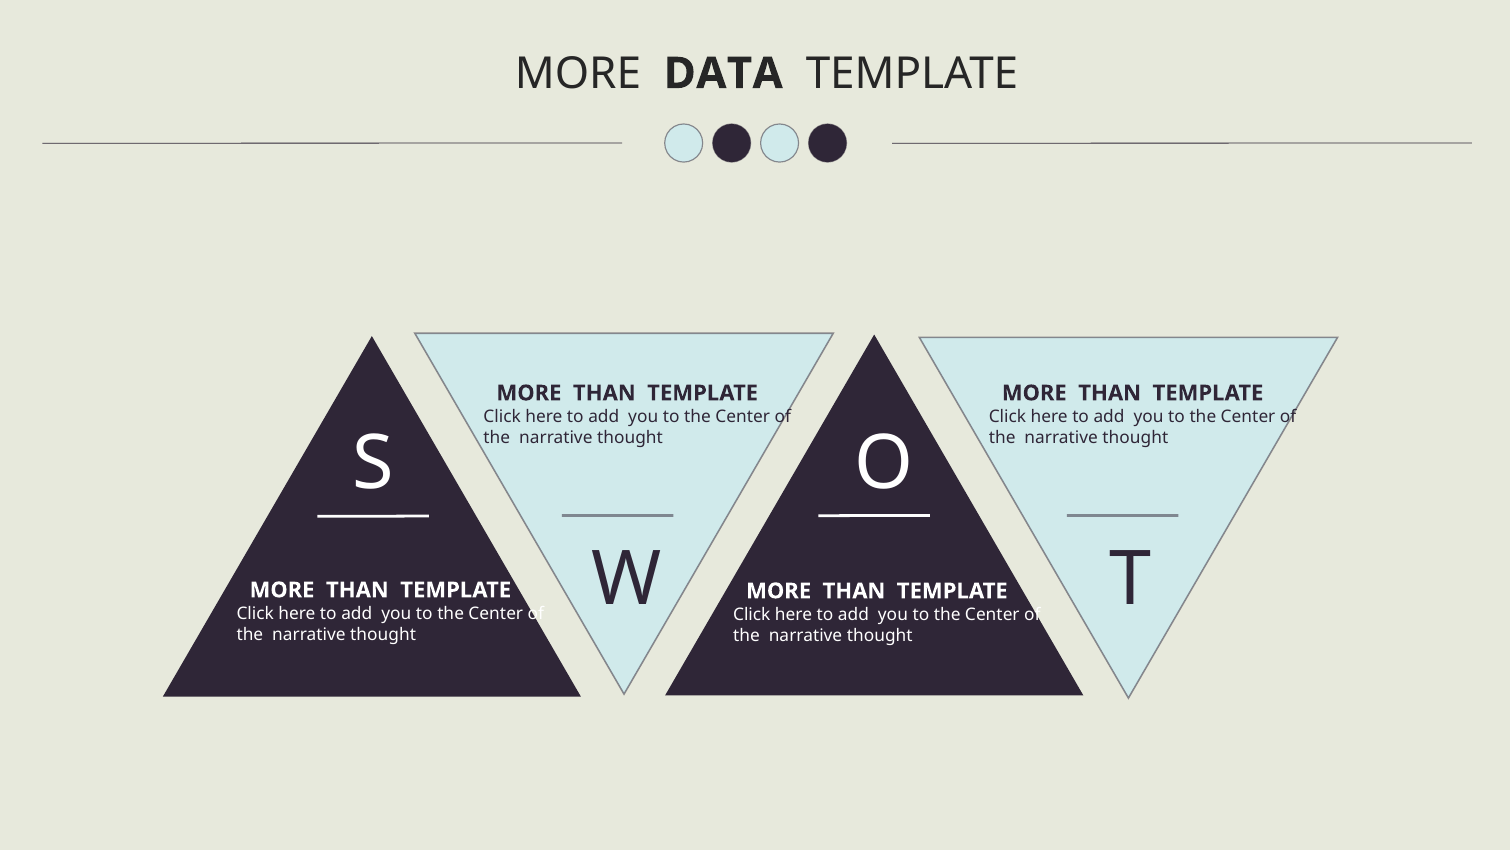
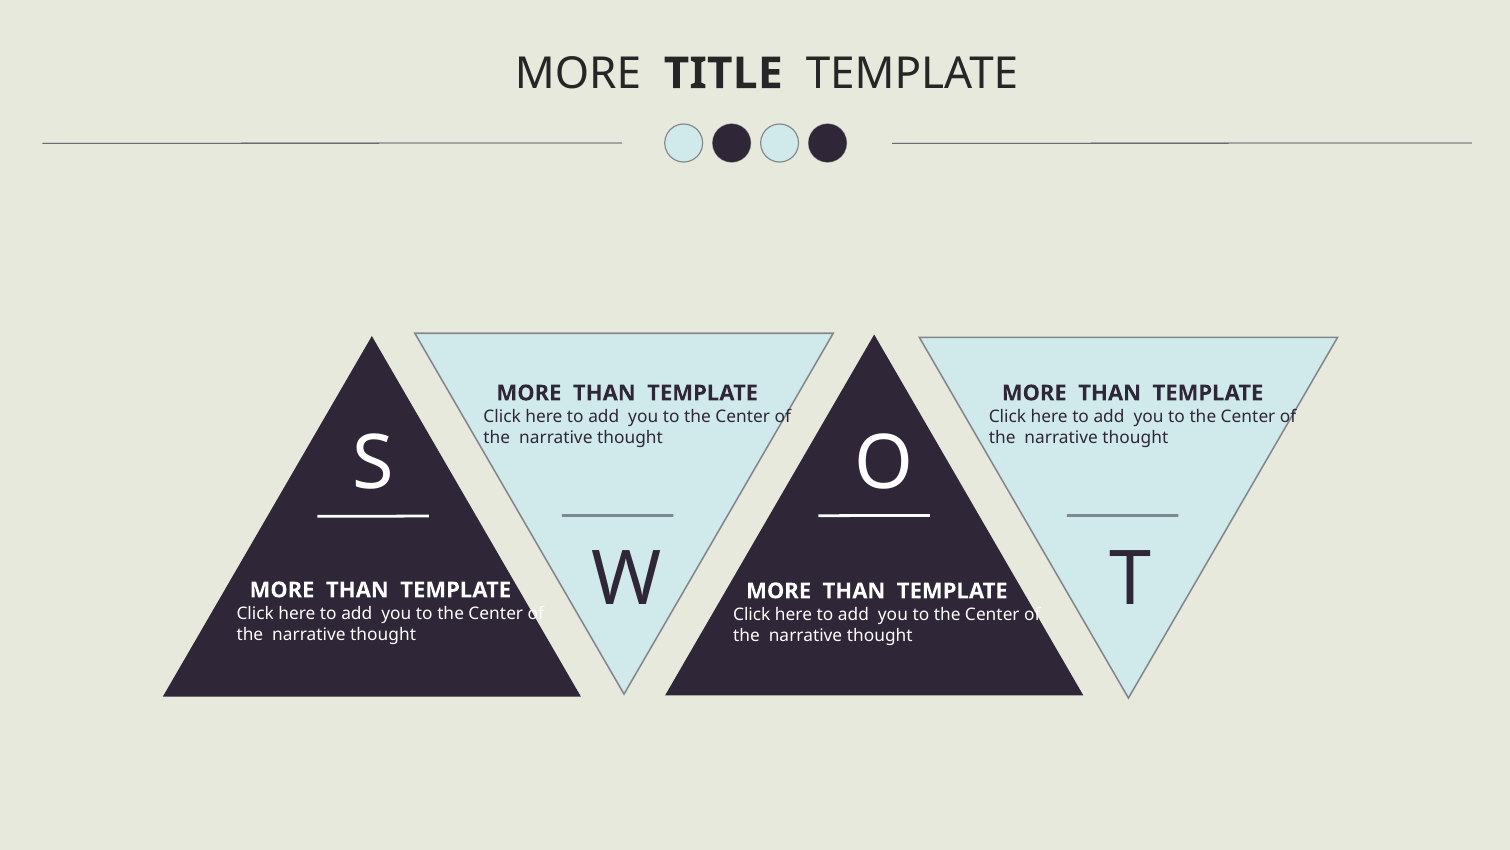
DATA: DATA -> TITLE
